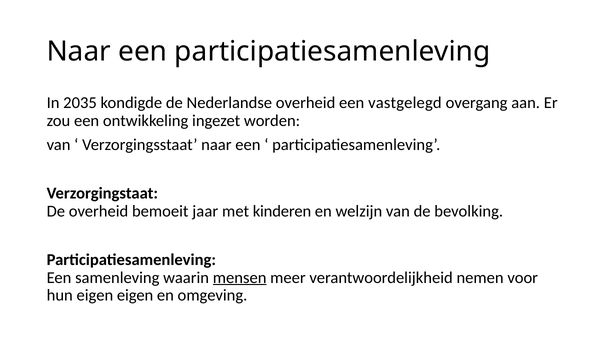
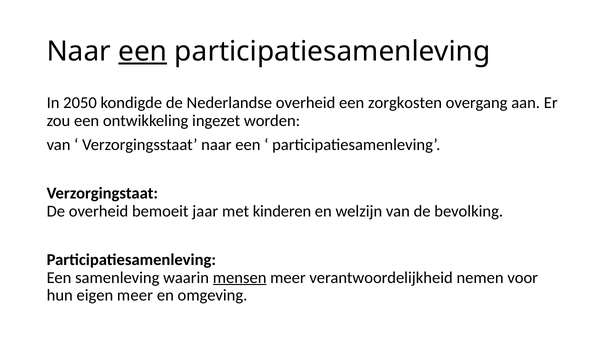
een at (143, 51) underline: none -> present
2035: 2035 -> 2050
vastgelegd: vastgelegd -> zorgkosten
eigen eigen: eigen -> meer
